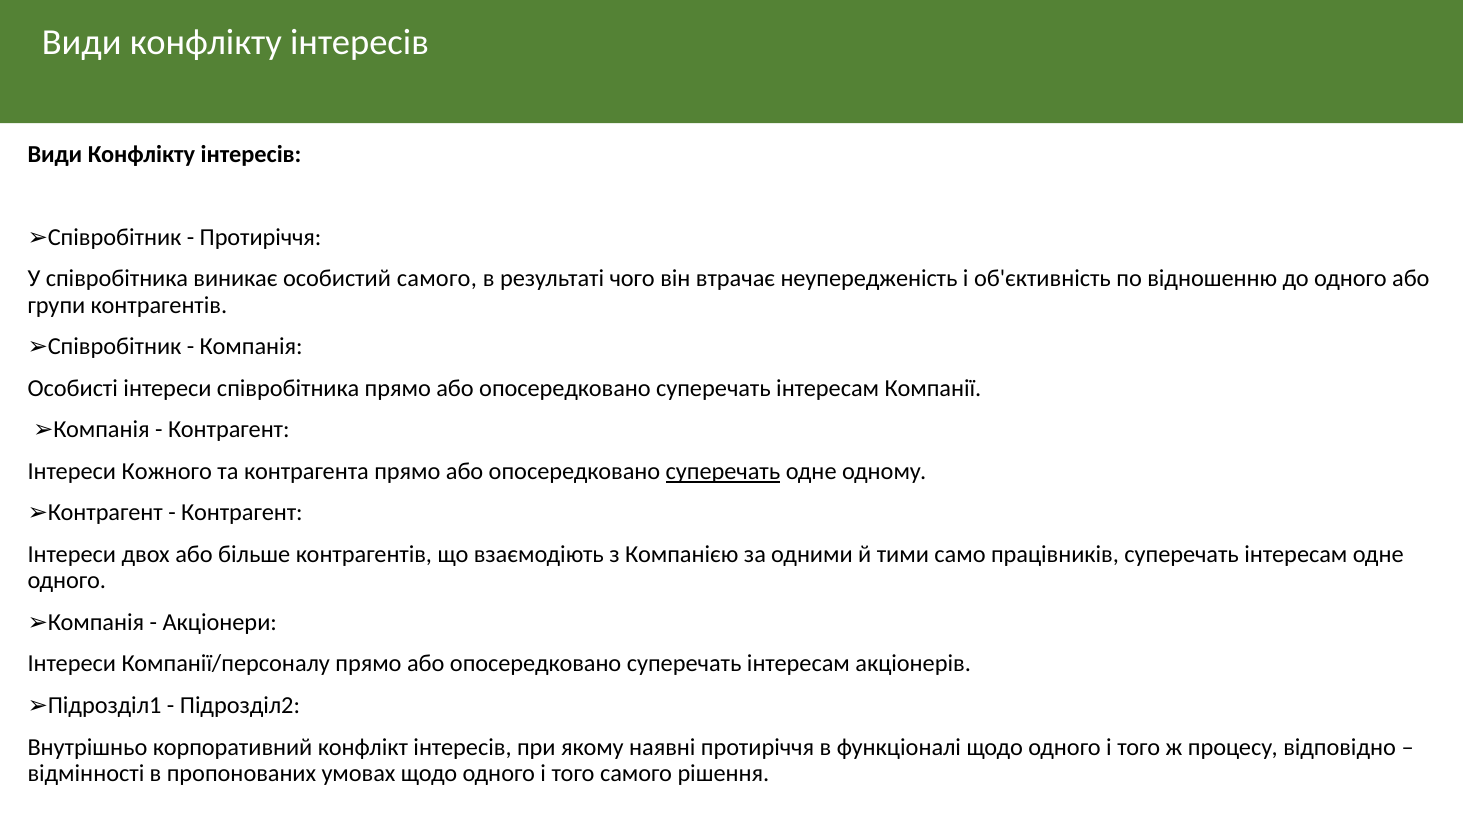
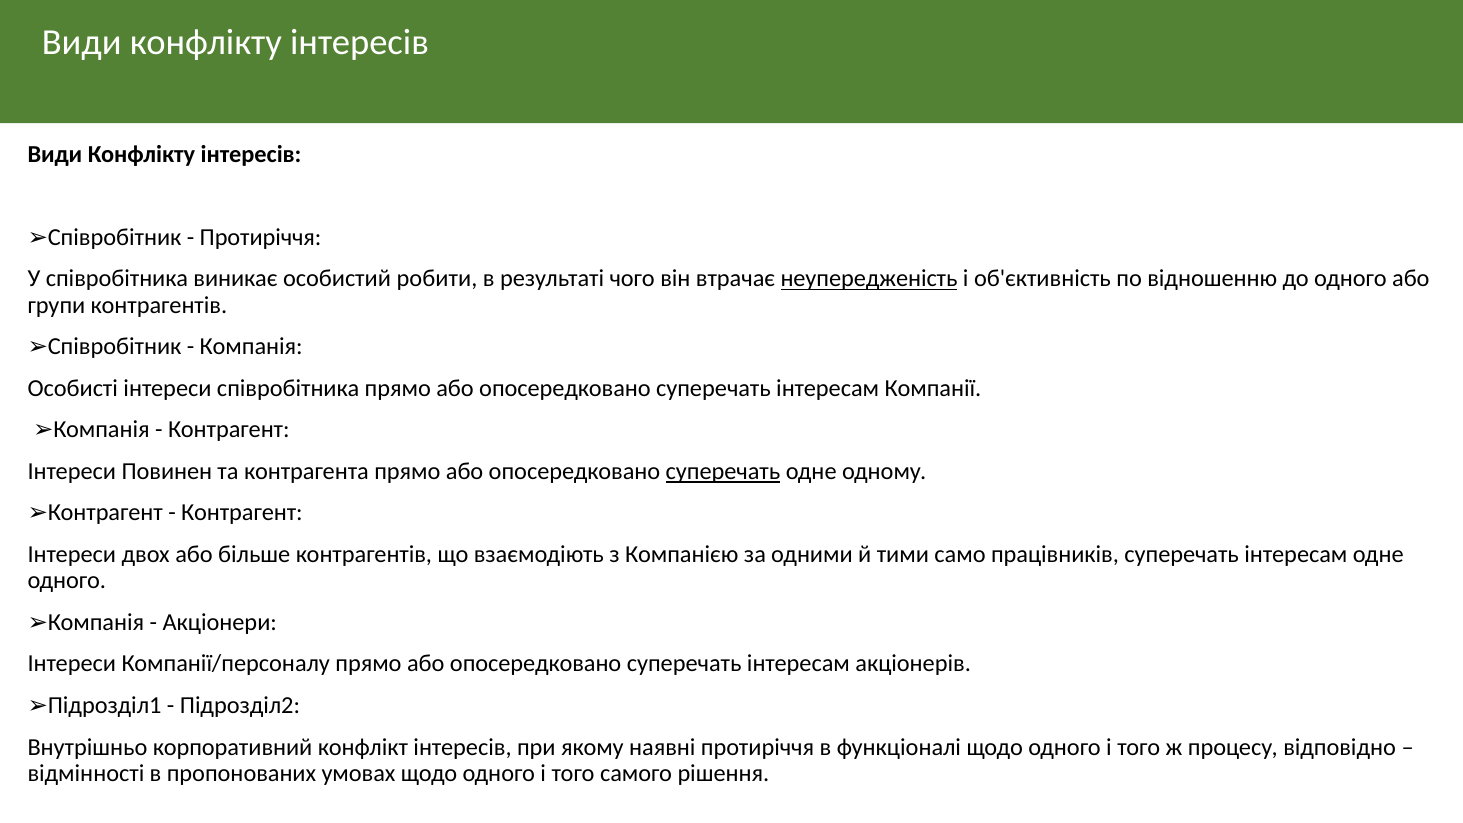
особистий самого: самого -> робити
неупередженість underline: none -> present
Кожного: Кожного -> Повинен
